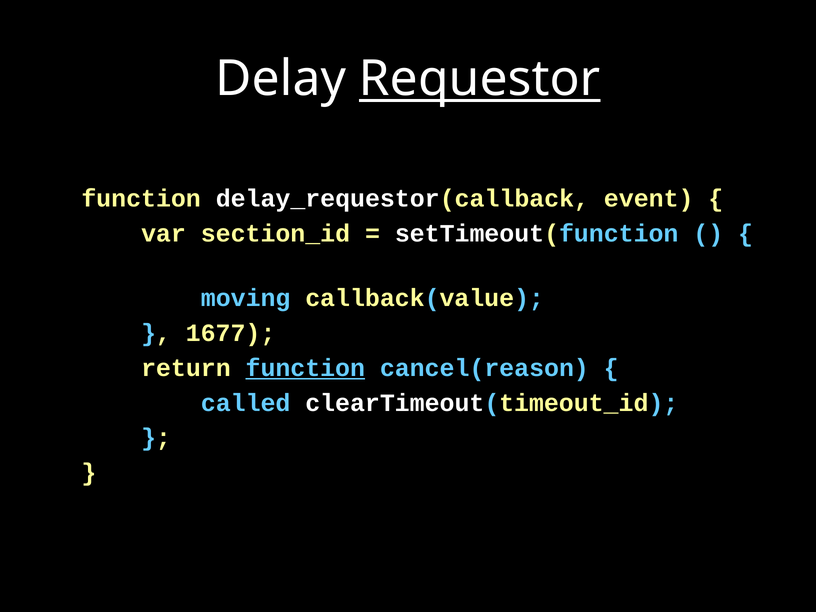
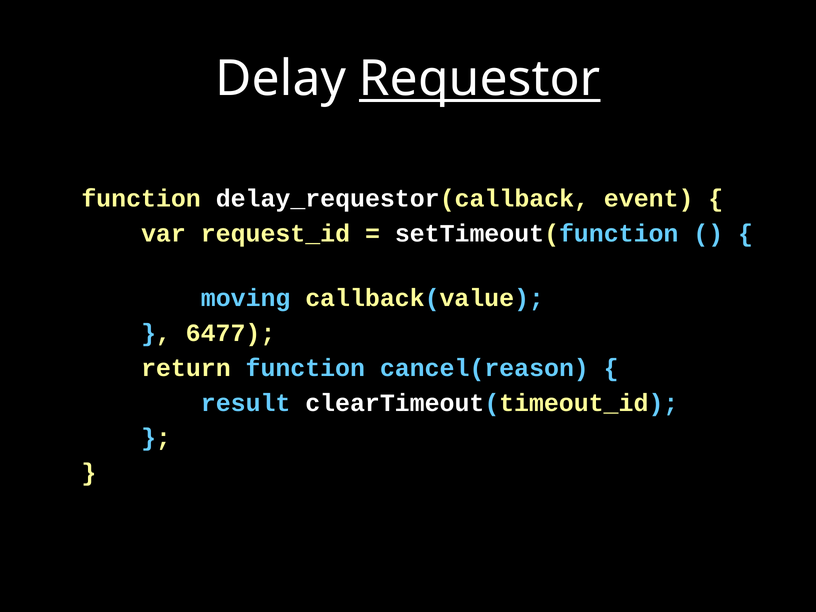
section_id: section_id -> request_id
1677: 1677 -> 6477
function at (305, 368) underline: present -> none
called: called -> result
